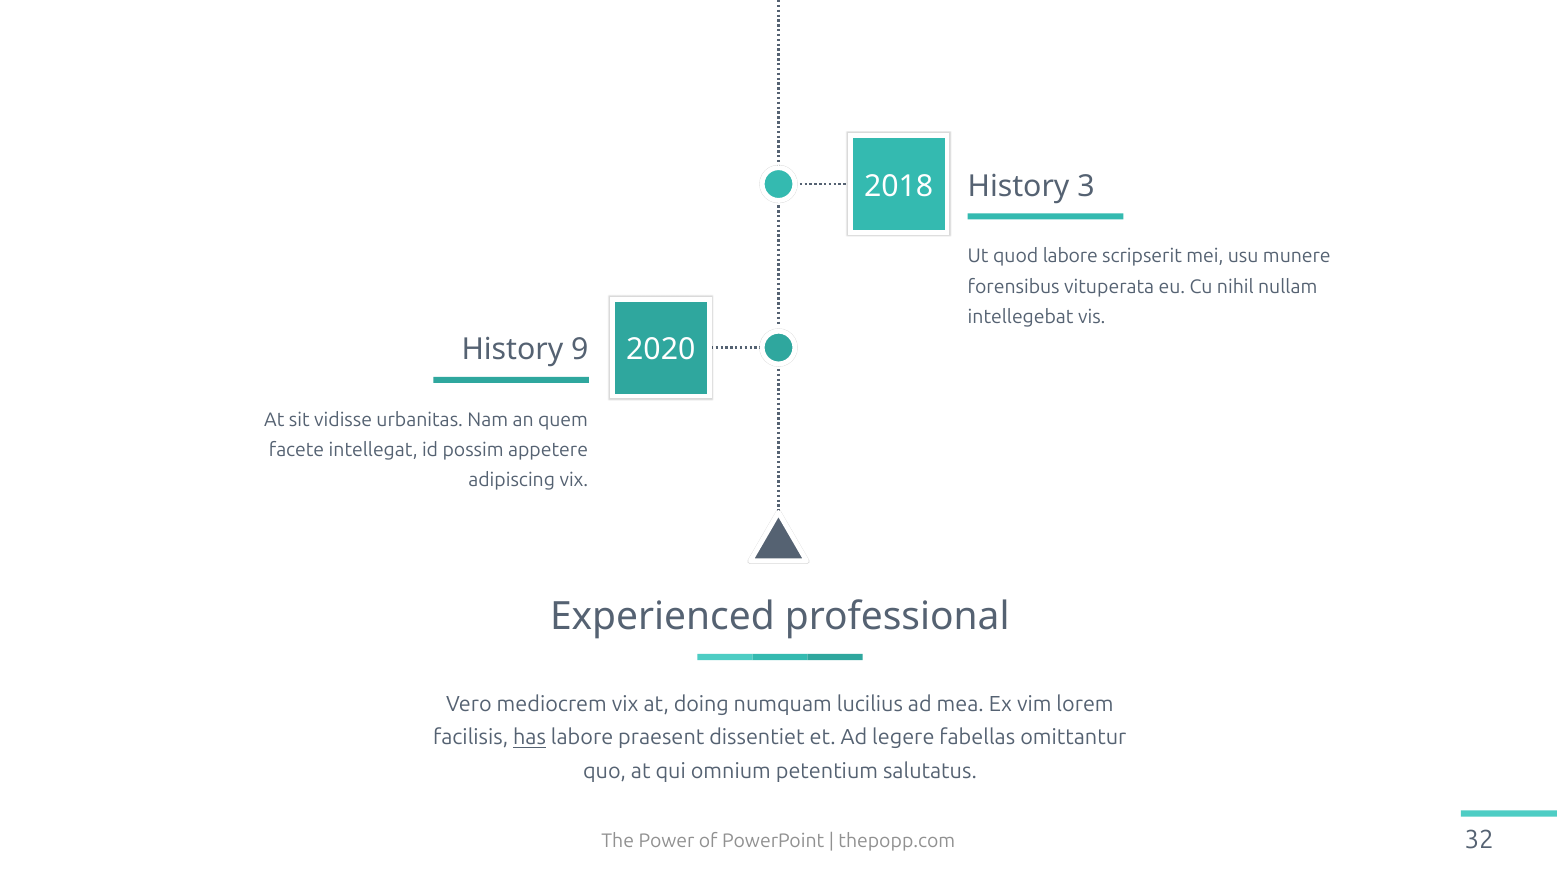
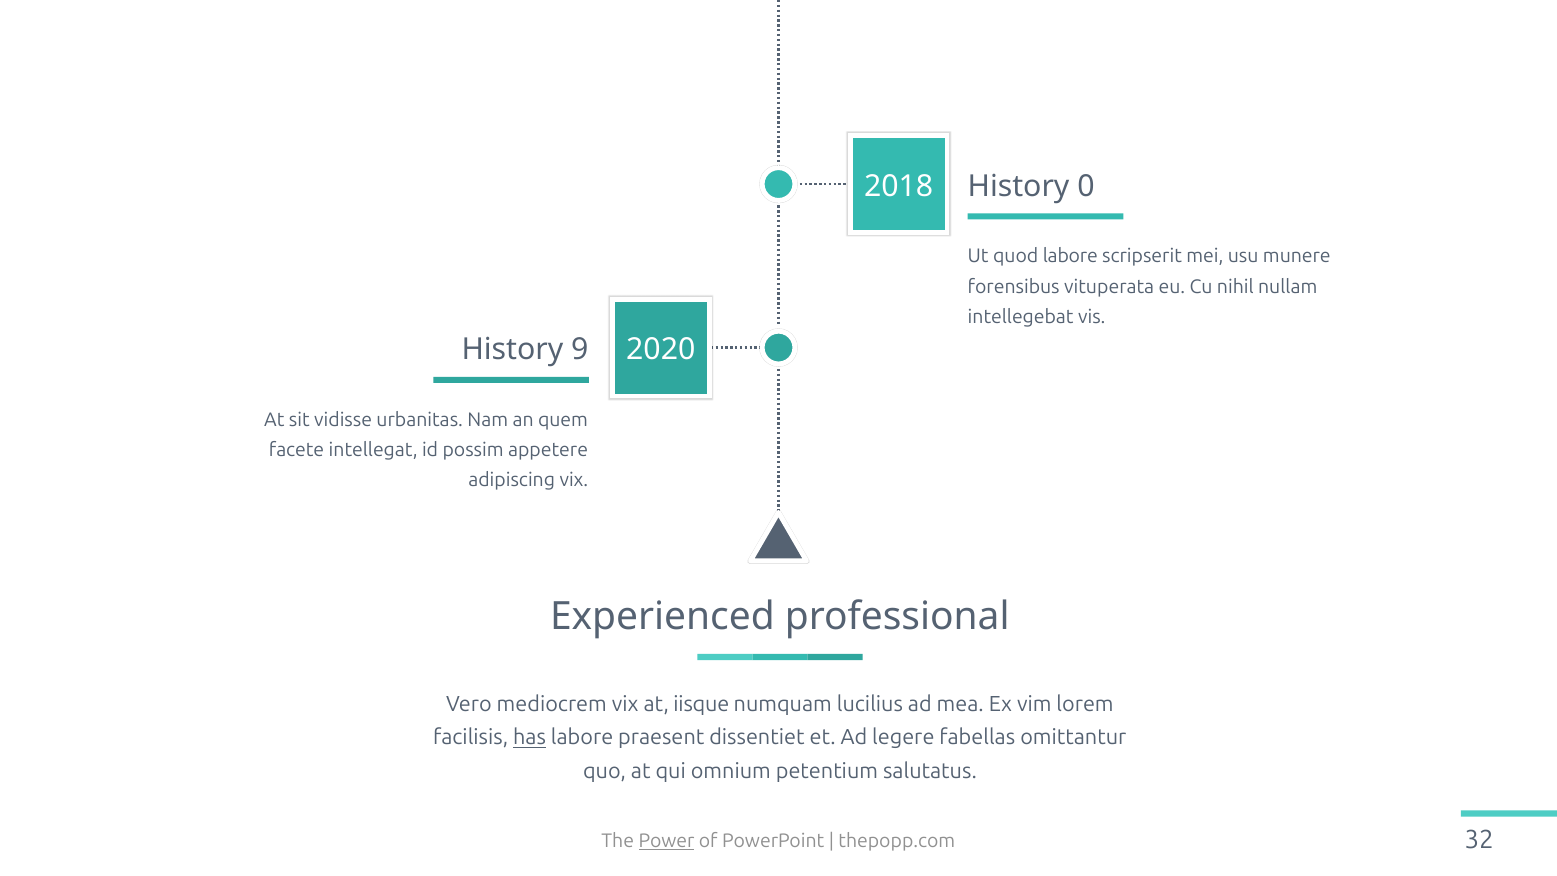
3: 3 -> 0
doing: doing -> iisque
Power underline: none -> present
